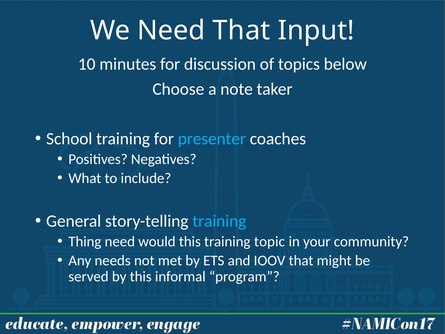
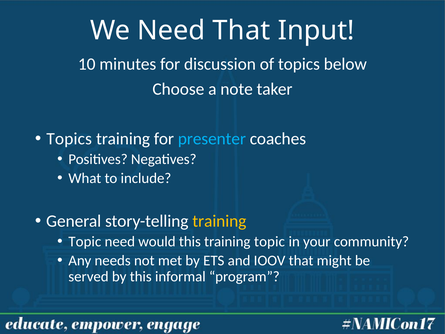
School at (69, 139): School -> Topics
training at (219, 221) colour: light blue -> yellow
Thing at (85, 241): Thing -> Topic
